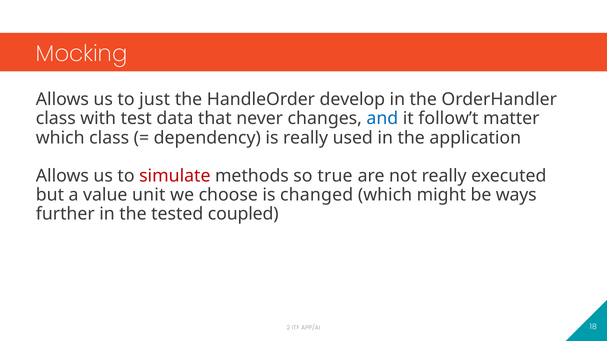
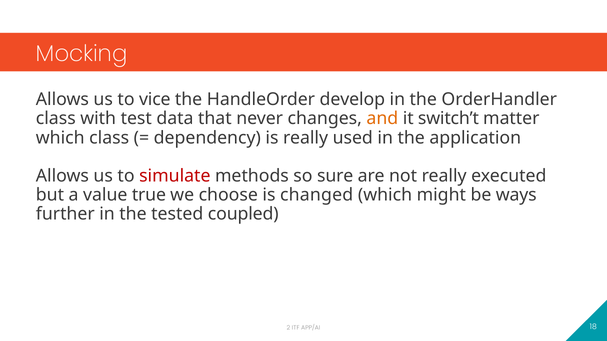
just: just -> vice
and colour: blue -> orange
follow’t: follow’t -> switch’t
true: true -> sure
unit: unit -> true
